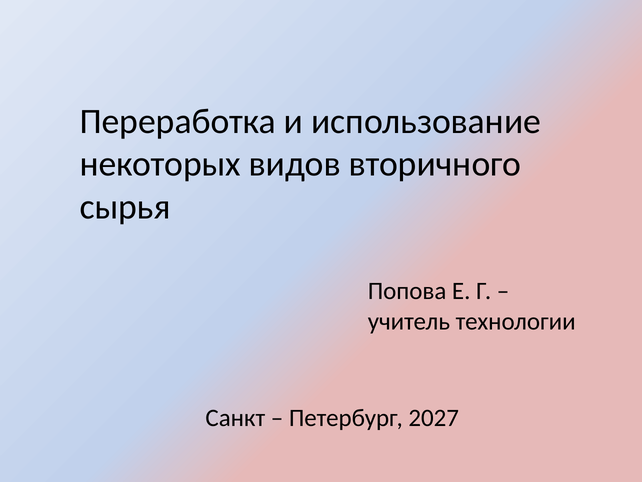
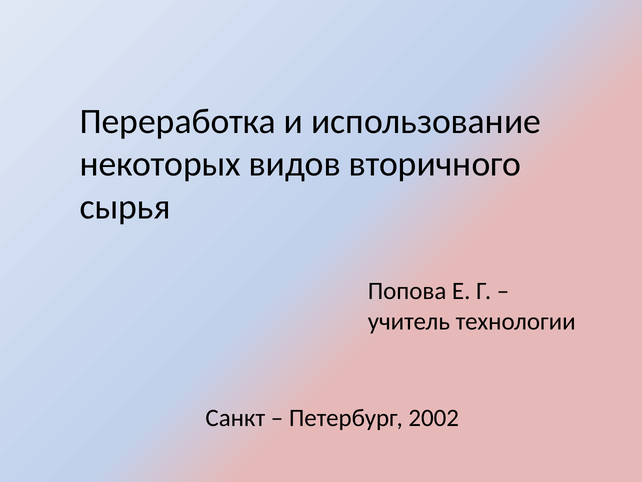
2027: 2027 -> 2002
